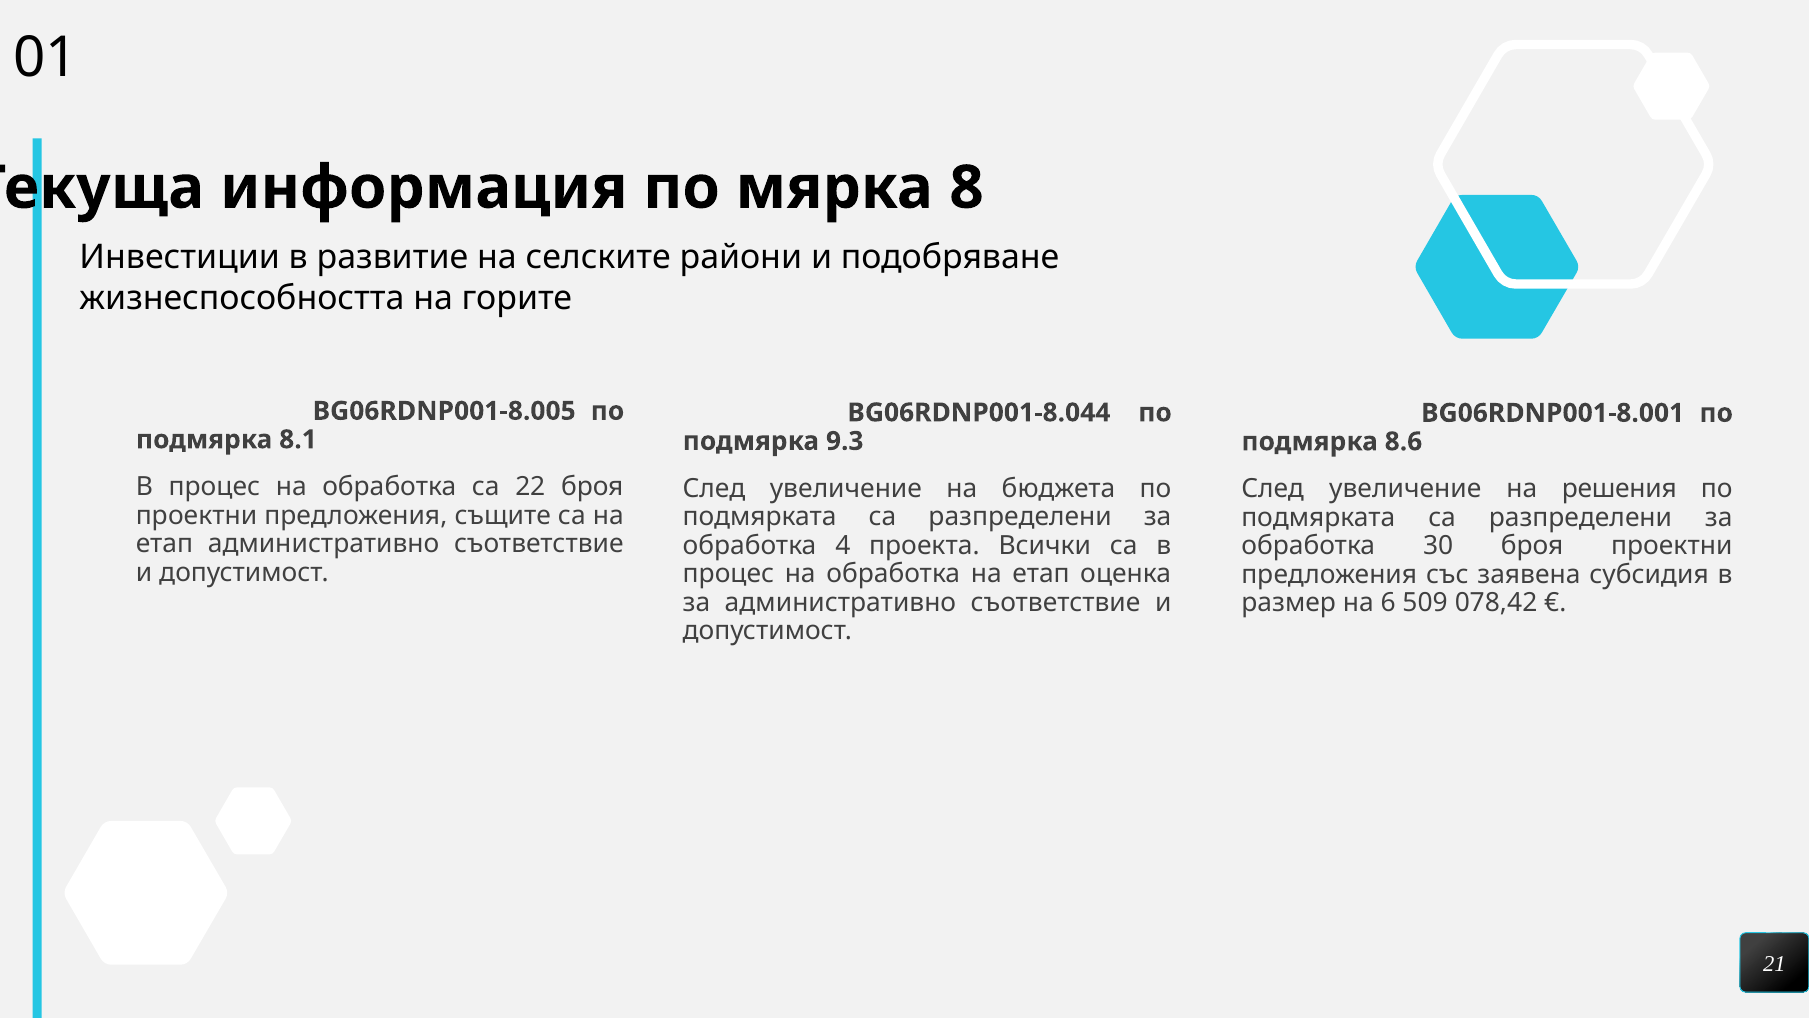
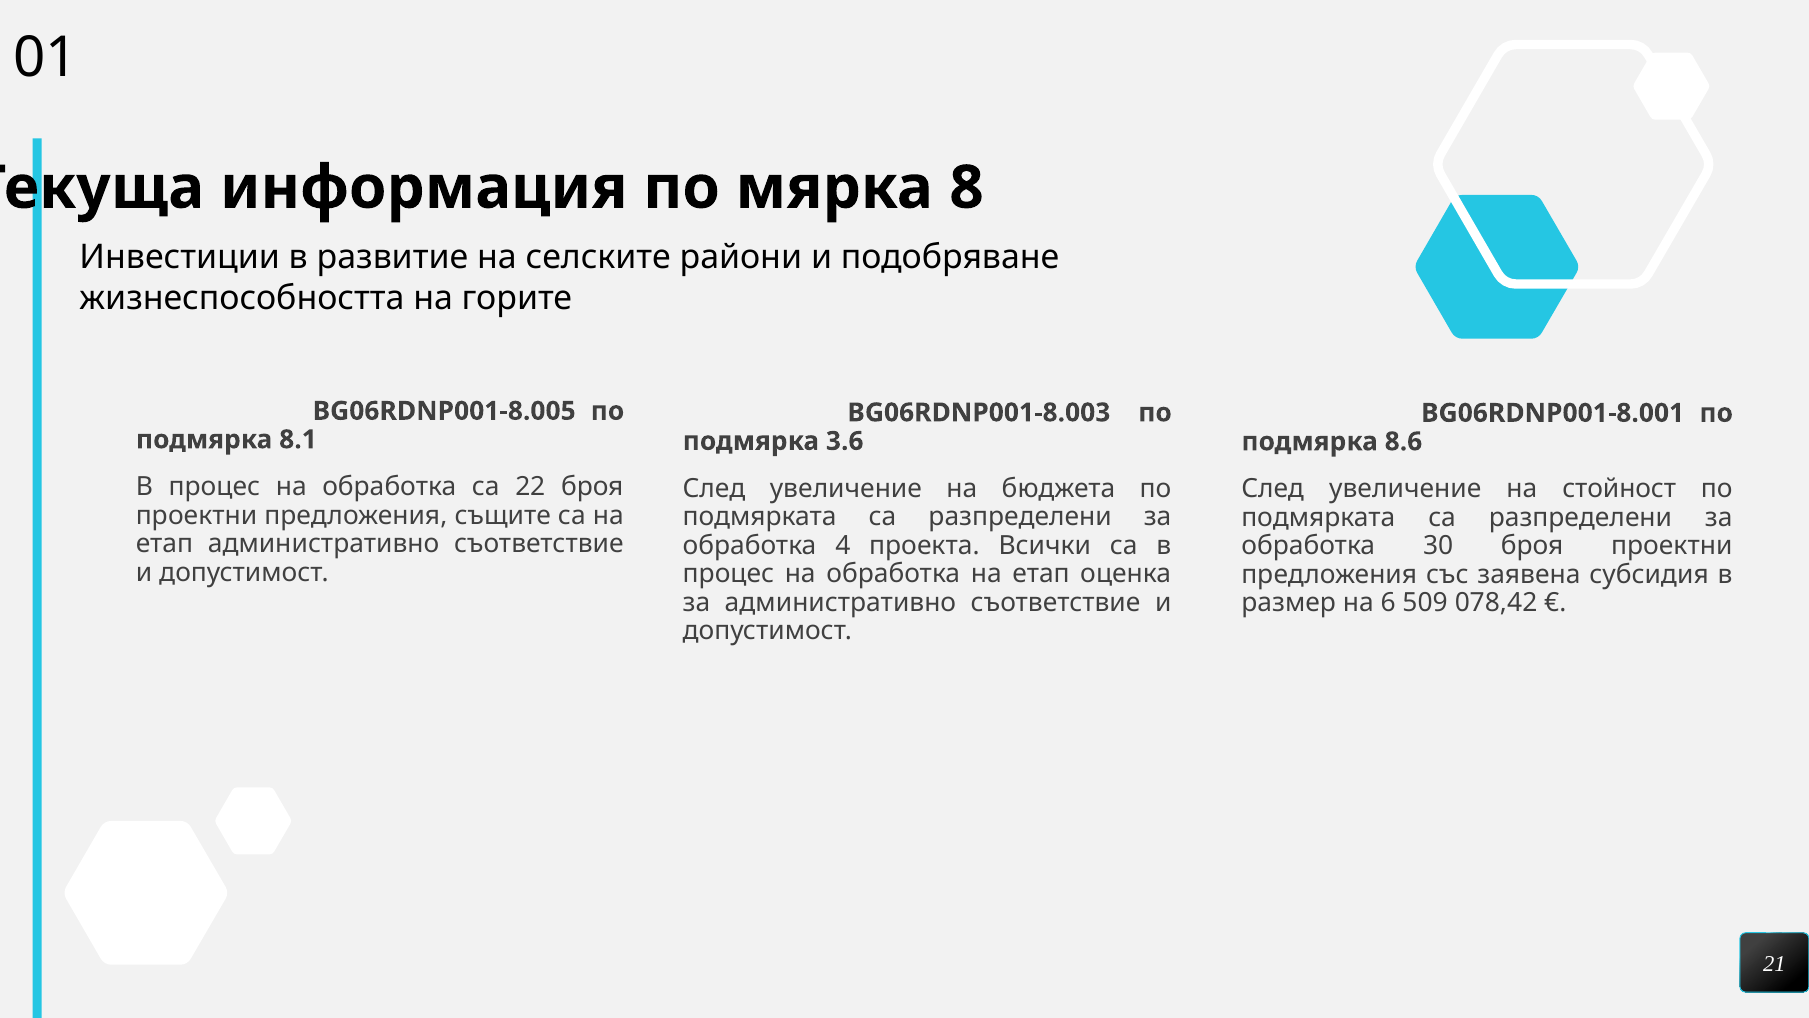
BG06RDNP001-8.044: BG06RDNP001-8.044 -> BG06RDNP001-8.003
9.3: 9.3 -> 3.6
решения: решения -> стойност
